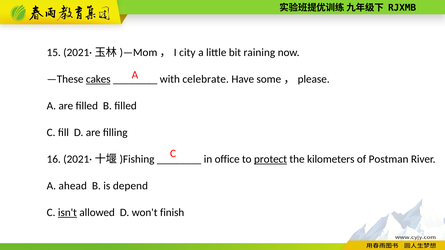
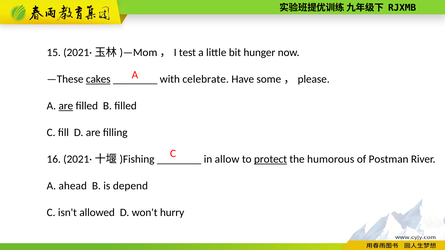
city: city -> test
raining: raining -> hunger
are at (66, 106) underline: none -> present
office: office -> allow
kilometers: kilometers -> humorous
isn't underline: present -> none
finish: finish -> hurry
